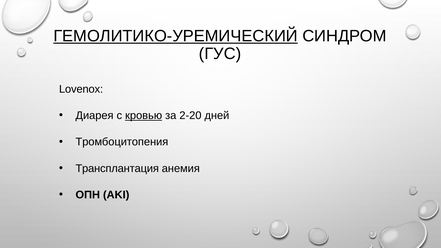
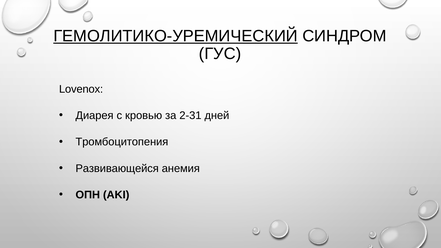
кровью underline: present -> none
2-20: 2-20 -> 2-31
Трансплантация: Трансплантация -> Развивающейся
